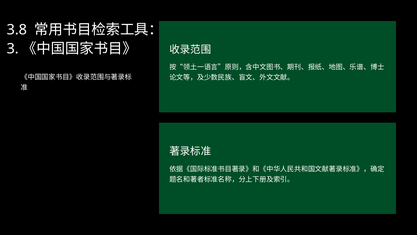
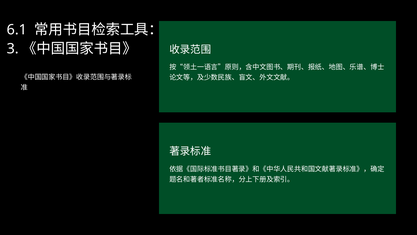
3.8: 3.8 -> 6.1
